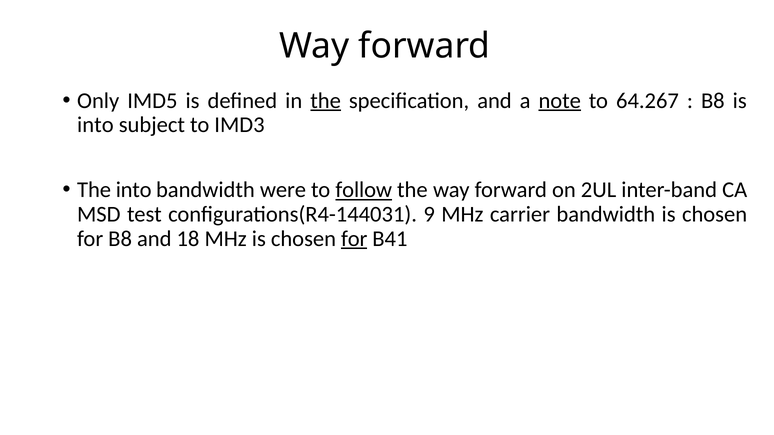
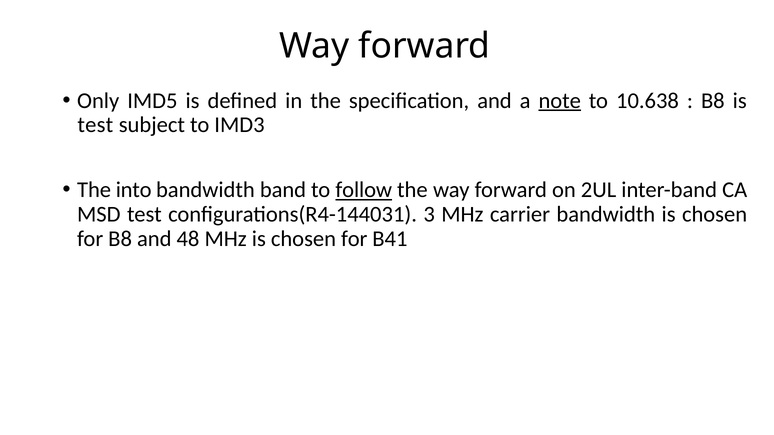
the at (326, 101) underline: present -> none
64.267: 64.267 -> 10.638
into at (95, 125): into -> test
were: were -> band
9: 9 -> 3
18: 18 -> 48
for at (354, 239) underline: present -> none
